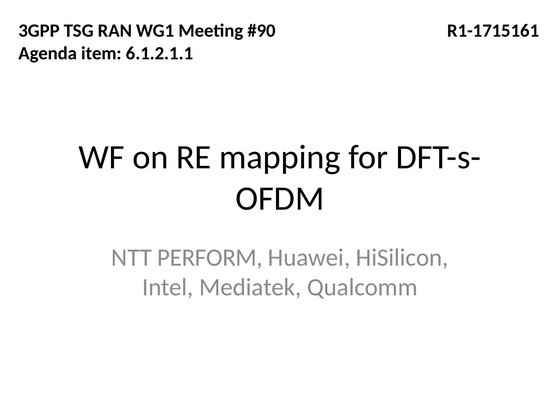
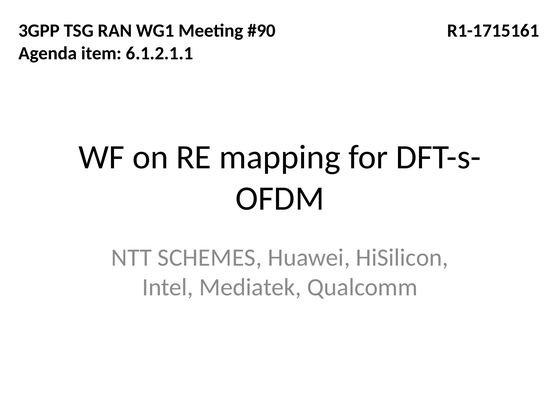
PERFORM: PERFORM -> SCHEMES
